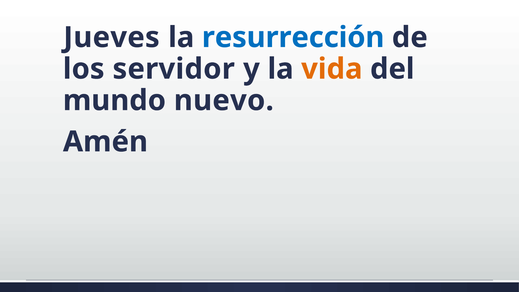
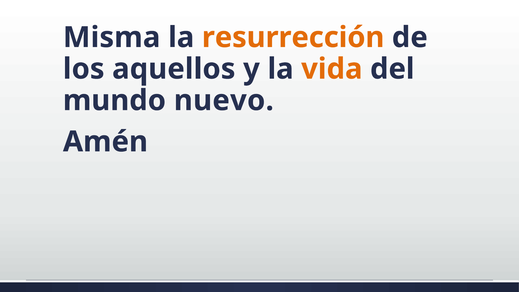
Jueves: Jueves -> Misma
resurrección colour: blue -> orange
servidor: servidor -> aquellos
